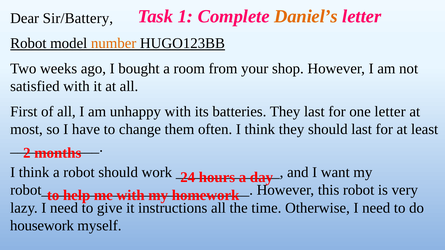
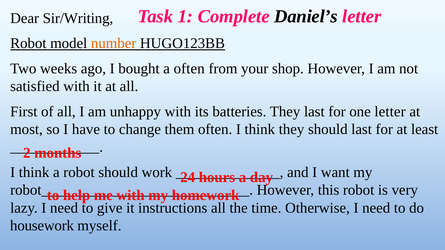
Daniel’s colour: orange -> black
Sir/Battery: Sir/Battery -> Sir/Writing
a room: room -> often
